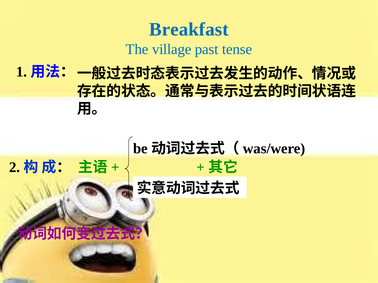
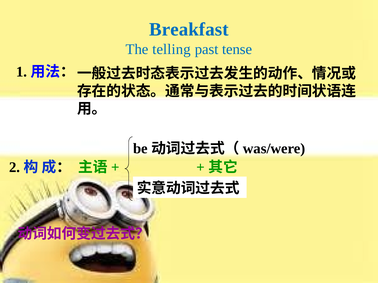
village: village -> telling
